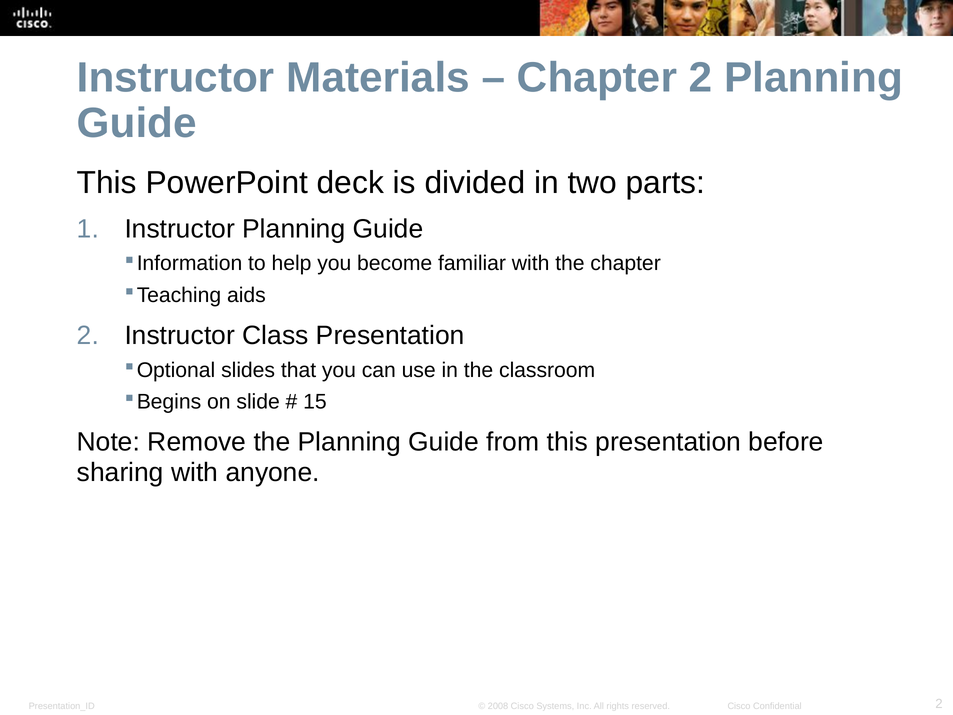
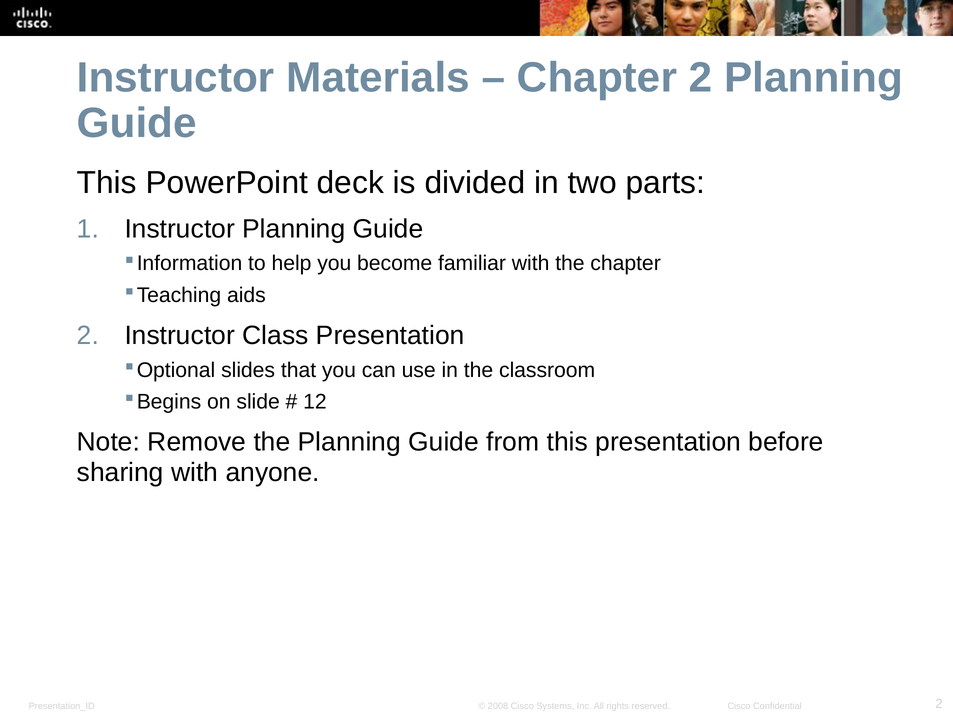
15: 15 -> 12
